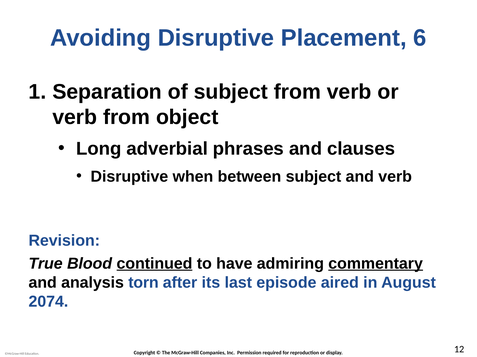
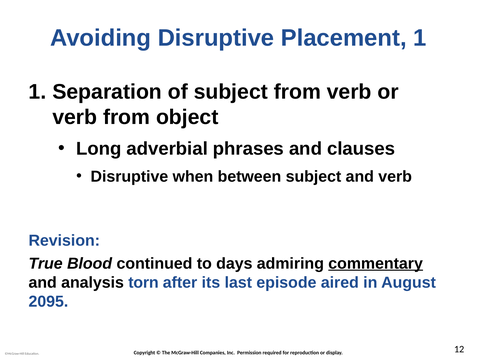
Placement 6: 6 -> 1
continued underline: present -> none
have: have -> days
2074: 2074 -> 2095
